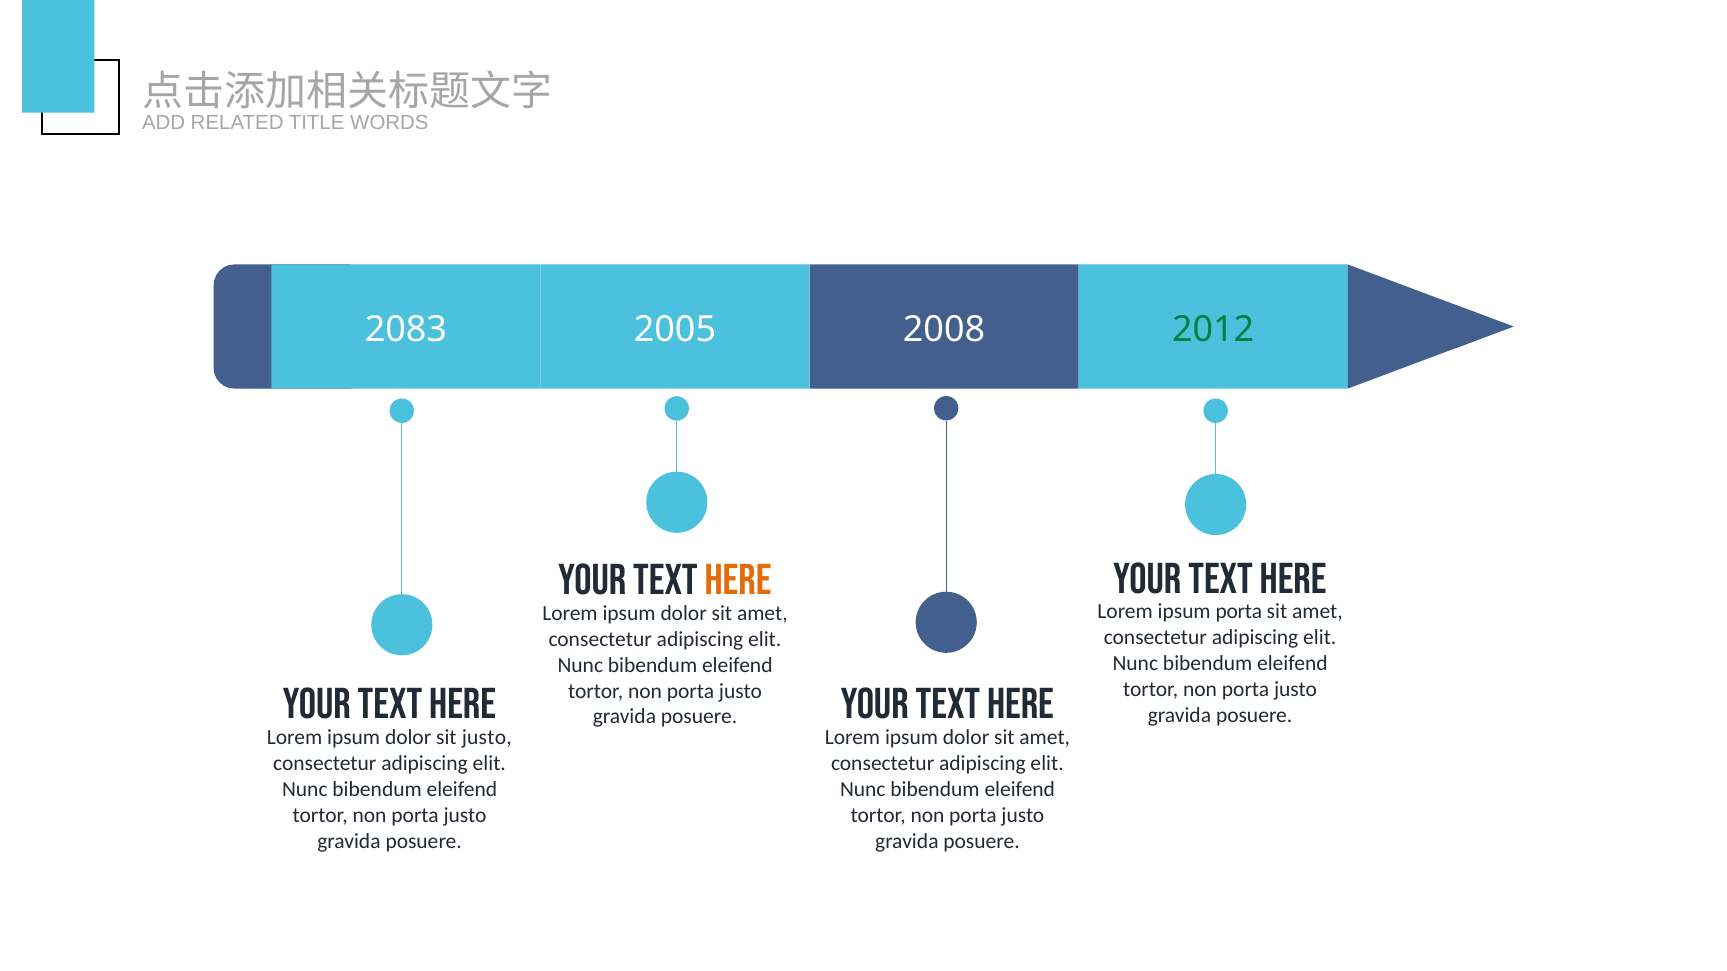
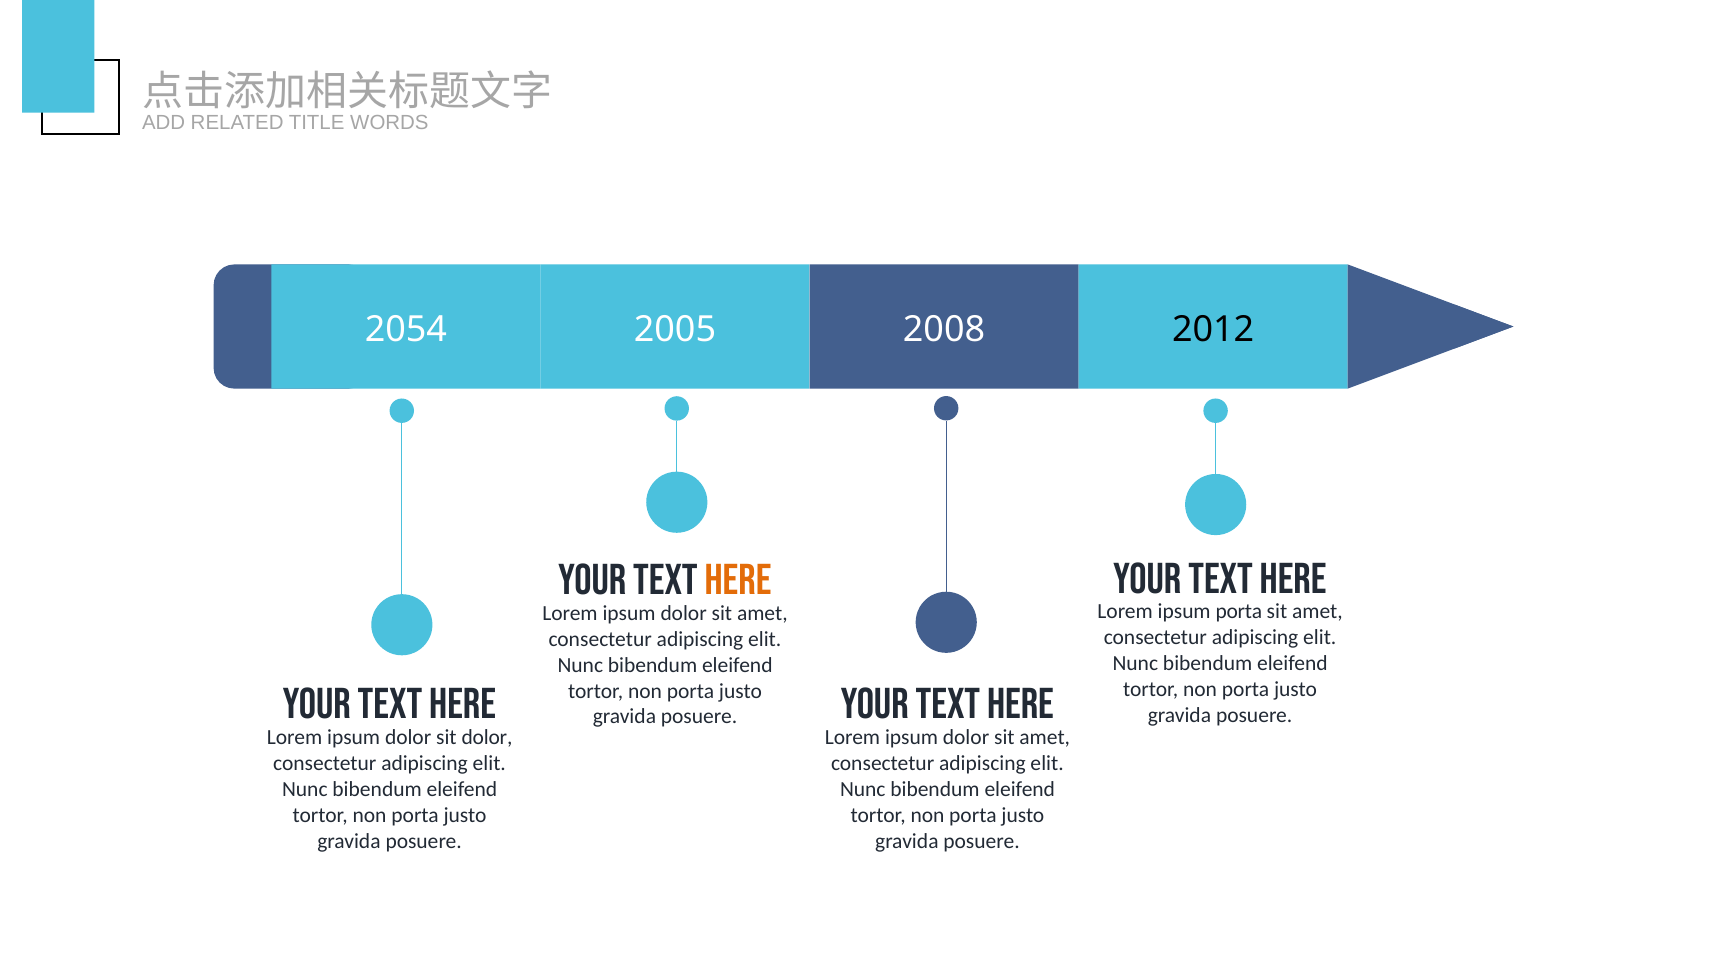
2083: 2083 -> 2054
2012 colour: green -> black
sit justo: justo -> dolor
